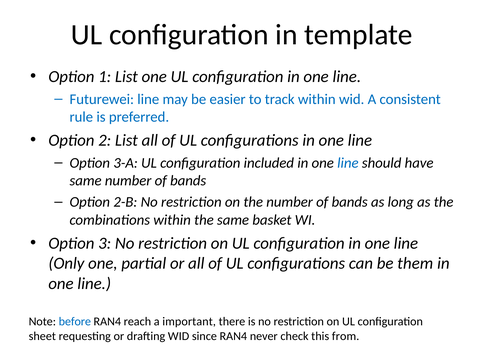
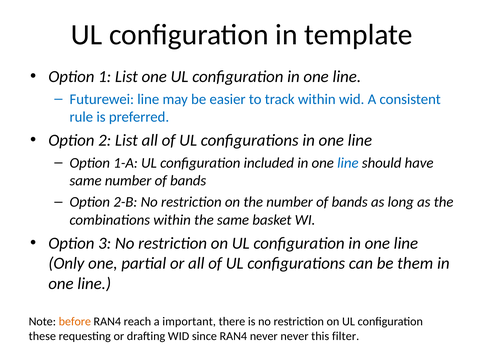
3-A: 3-A -> 1-A
before colour: blue -> orange
sheet: sheet -> these
never check: check -> never
from: from -> filter
